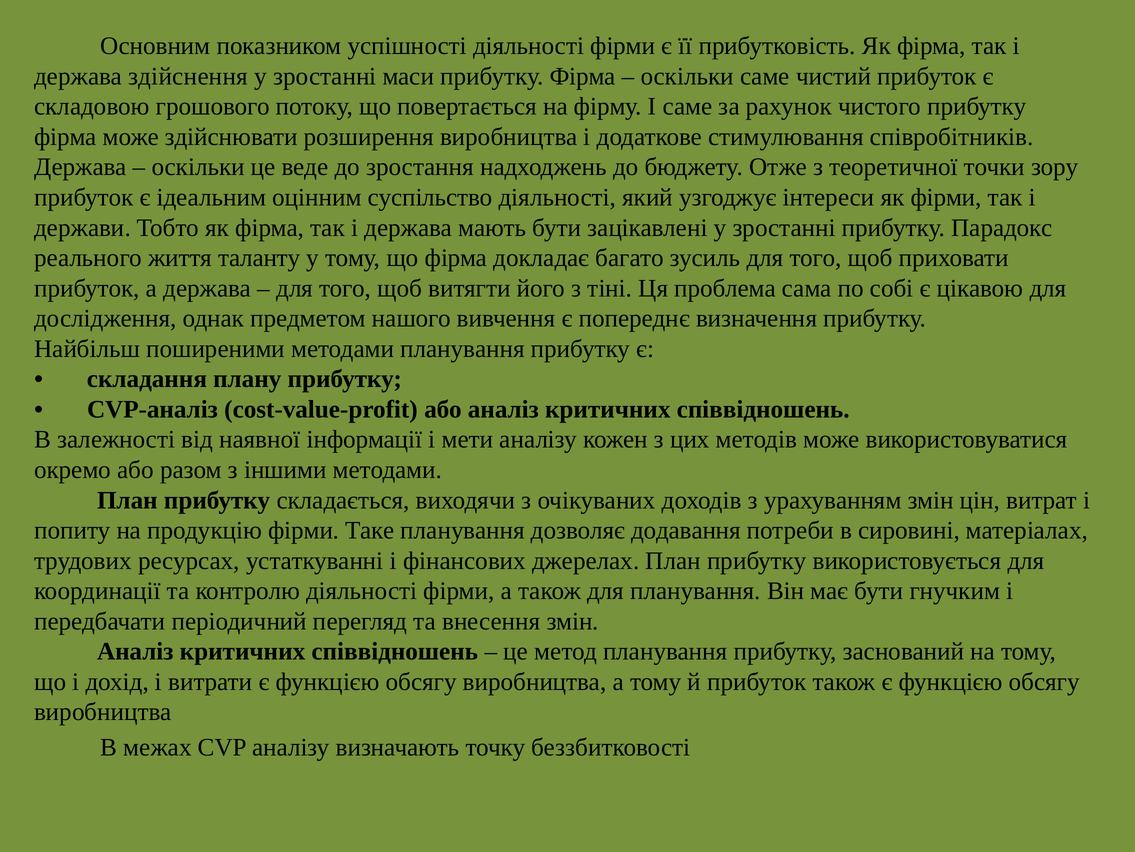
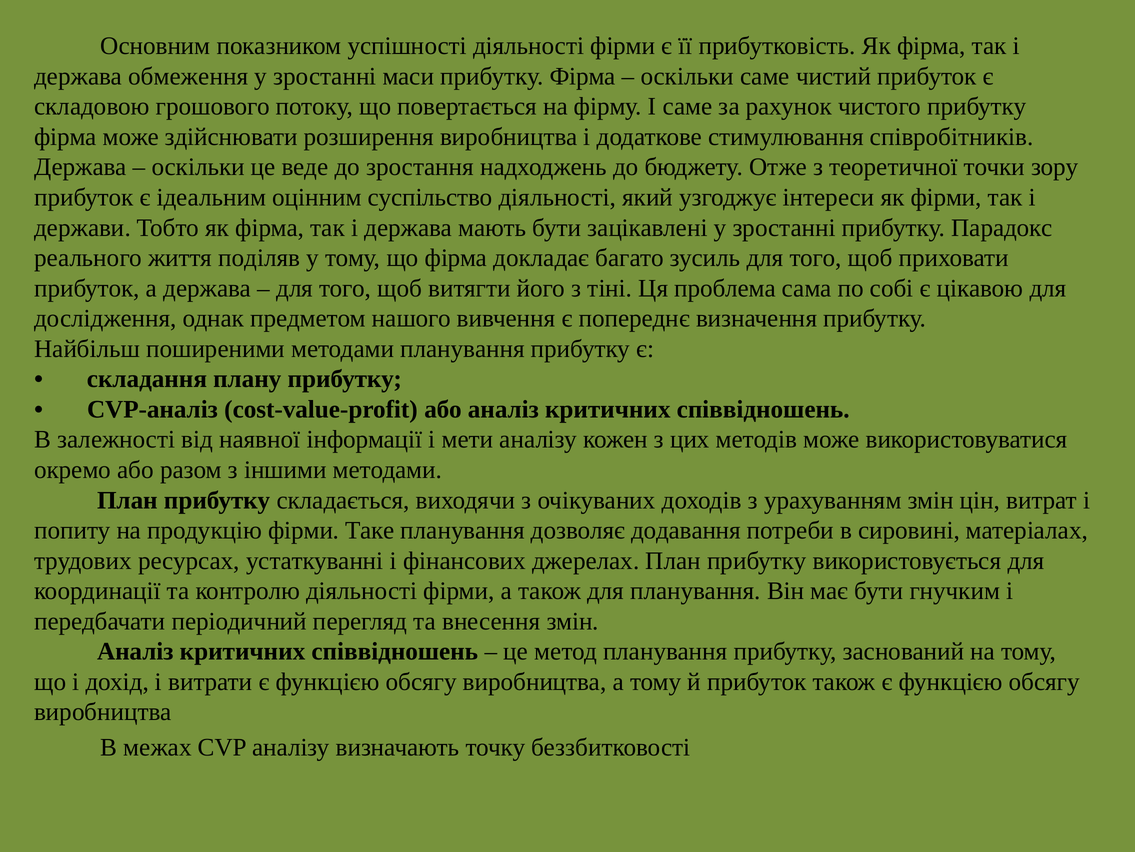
здійснення: здійснення -> обмеження
таланту: таланту -> поділяв
